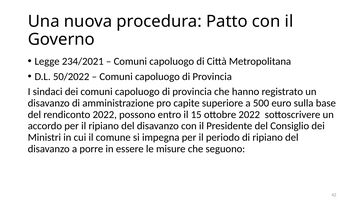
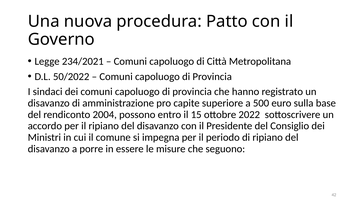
rendiconto 2022: 2022 -> 2004
